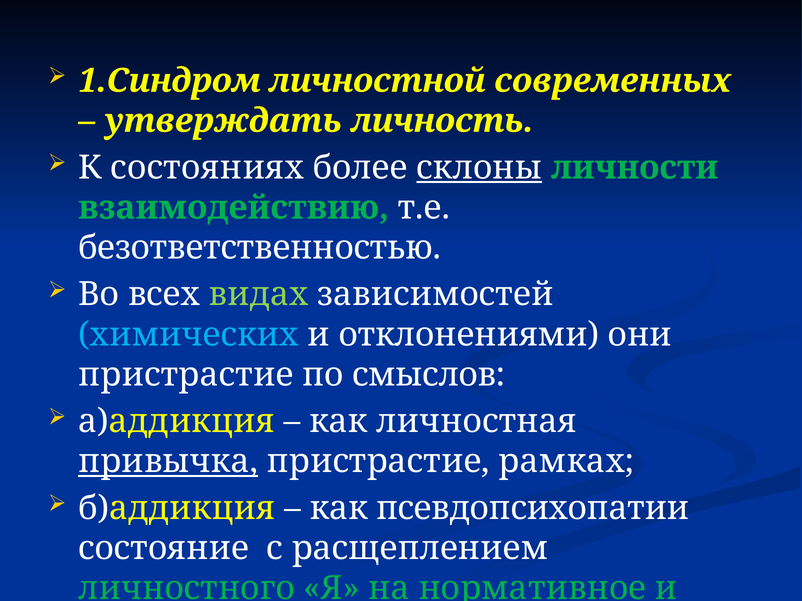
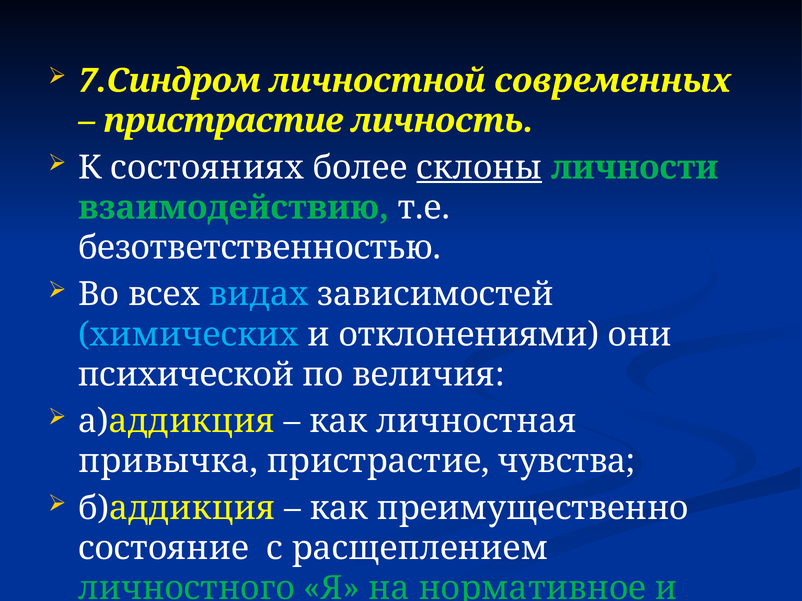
1.Синдром: 1.Синдром -> 7.Синдром
утверждать at (223, 121): утверждать -> пристрастие
видах colour: light green -> light blue
пристрастие at (186, 375): пристрастие -> психической
смыслов: смыслов -> величия
привычка underline: present -> none
рамках: рамках -> чувства
псевдопсихопатии: псевдопсихопатии -> преимущественно
